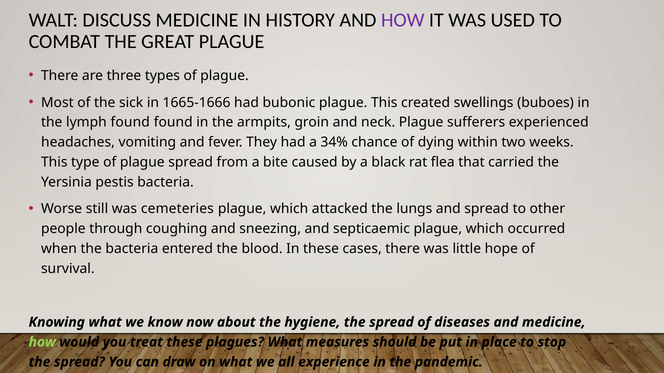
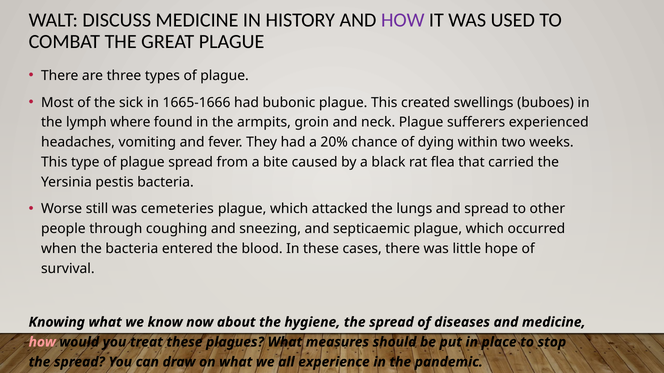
lymph found: found -> where
34%: 34% -> 20%
how at (42, 342) colour: light green -> pink
